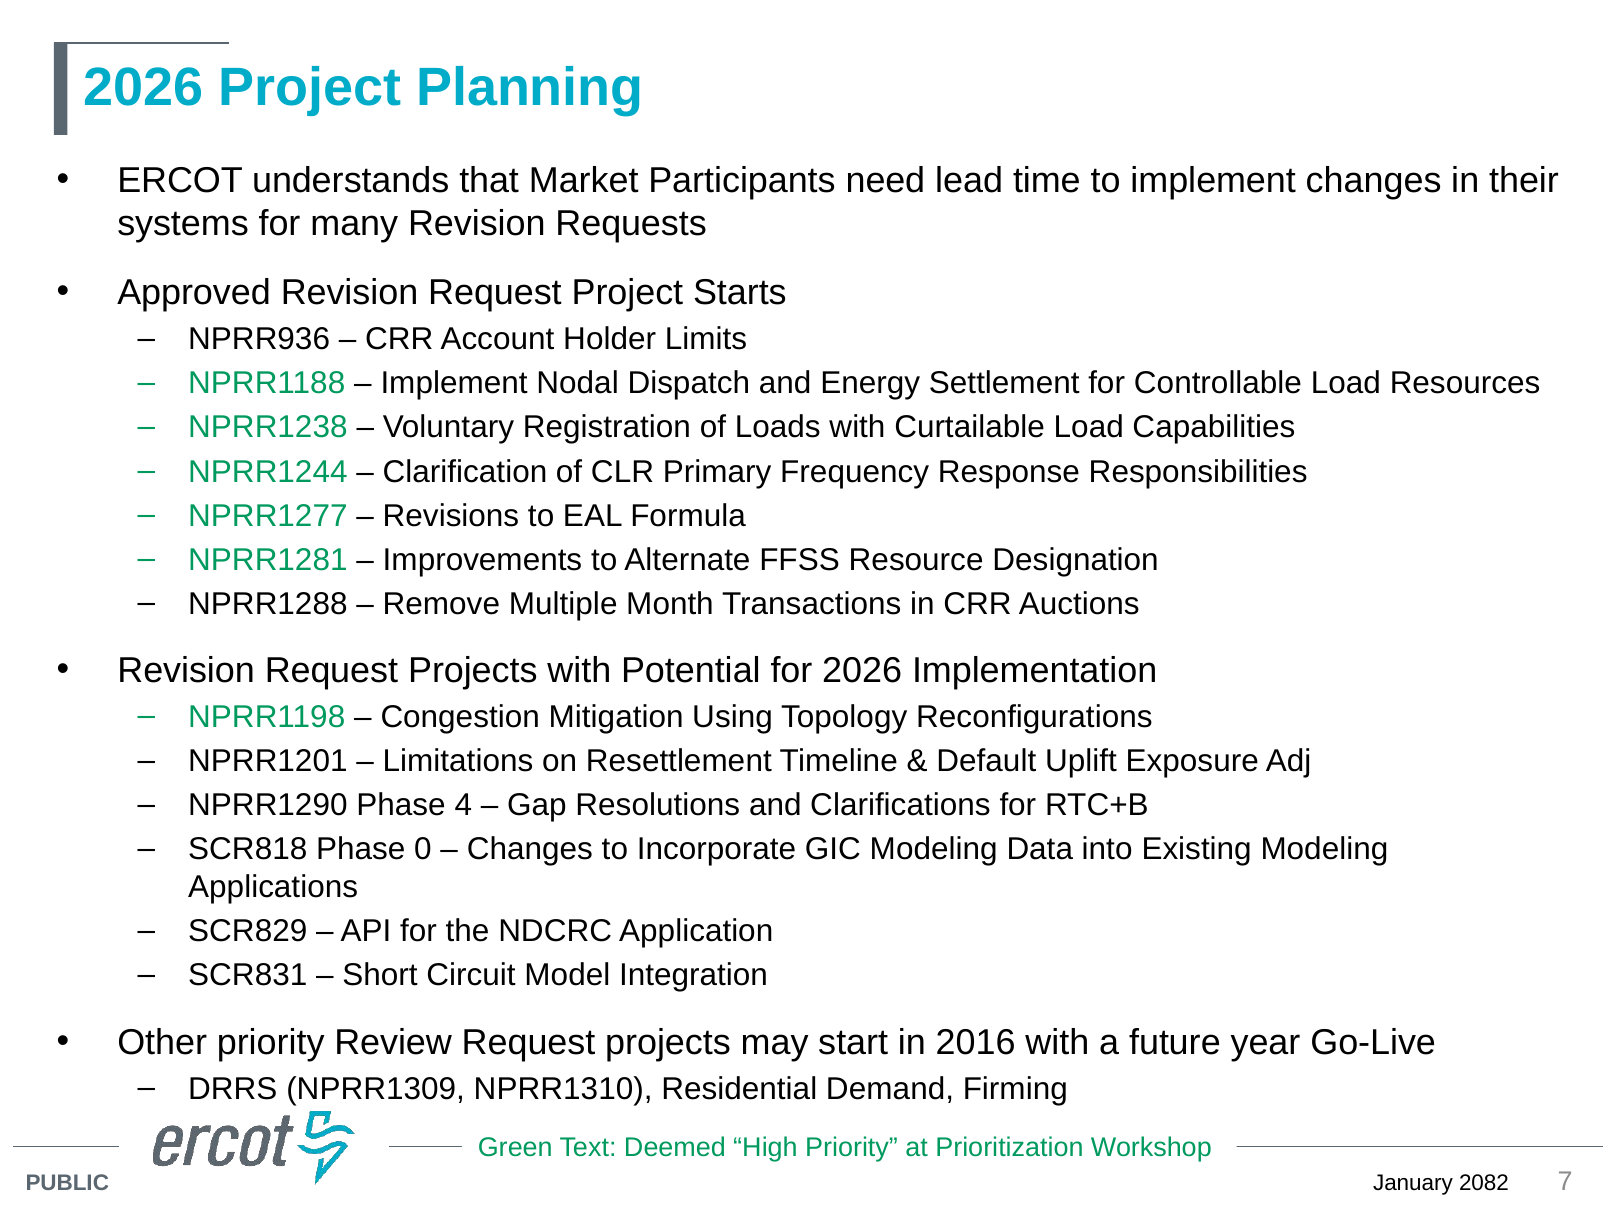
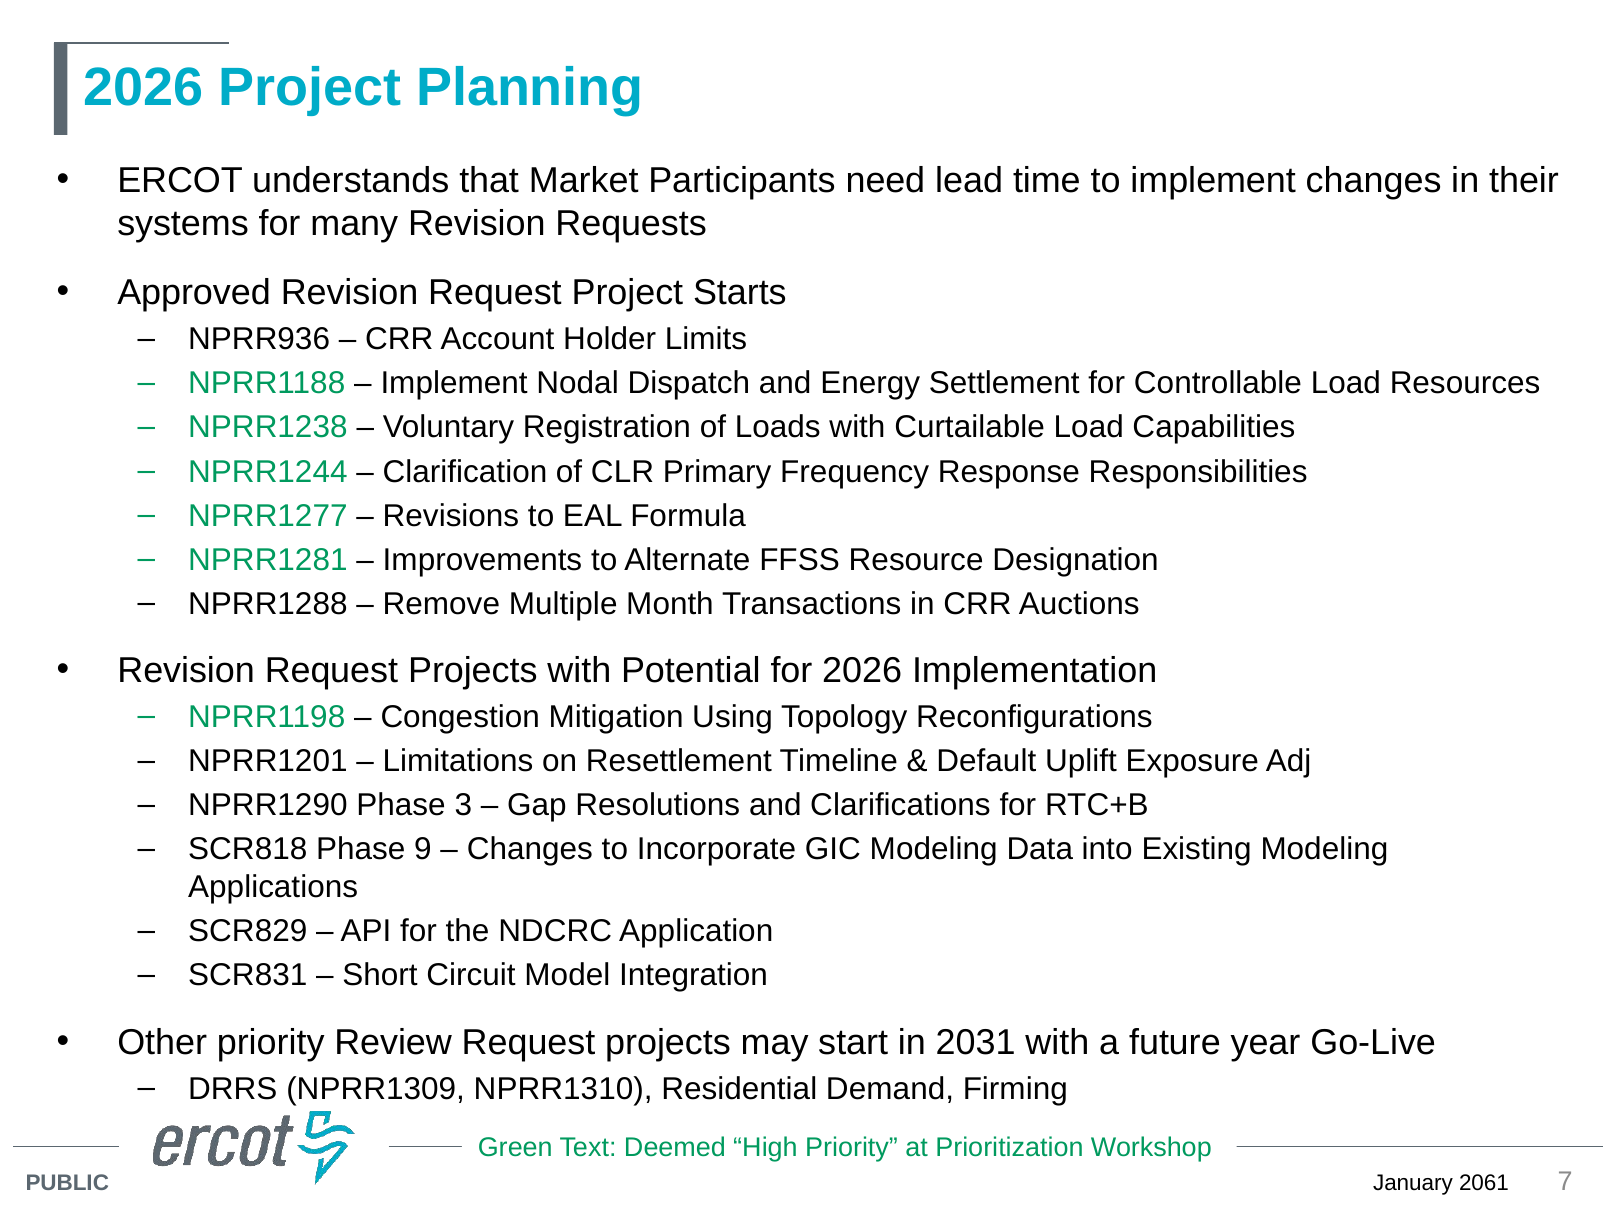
4: 4 -> 3
0: 0 -> 9
2016: 2016 -> 2031
2082: 2082 -> 2061
